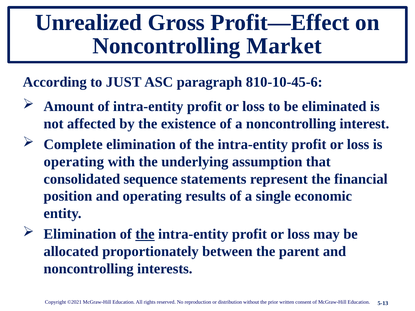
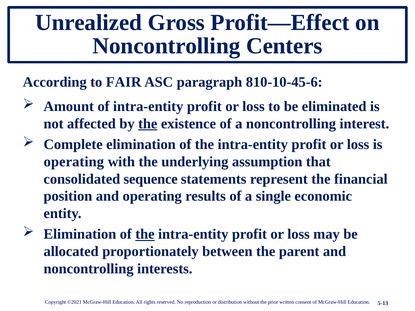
Market: Market -> Centers
JUST: JUST -> FAIR
the at (148, 124) underline: none -> present
